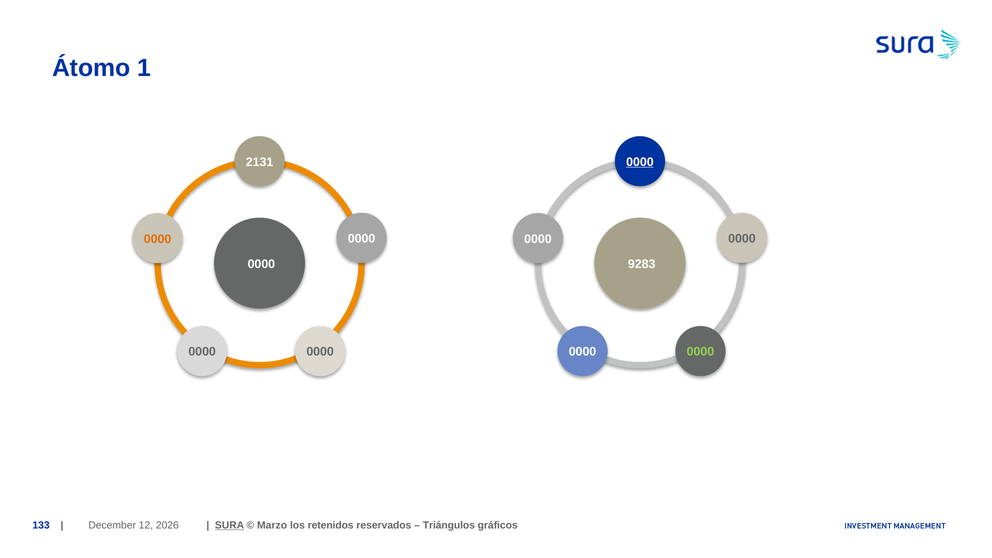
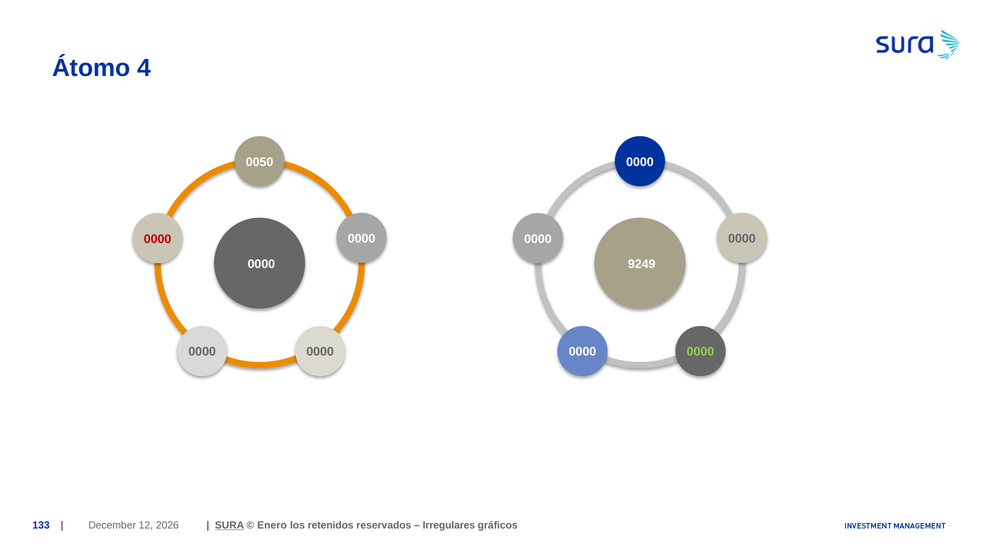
1: 1 -> 4
2131: 2131 -> 0050
0000 at (640, 162) underline: present -> none
0000 at (158, 239) colour: orange -> red
9283: 9283 -> 9249
Marzo: Marzo -> Enero
Triángulos: Triángulos -> Irregulares
